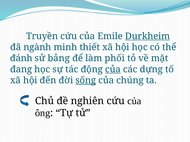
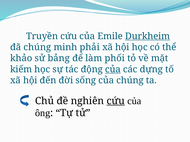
đã ngành: ngành -> chúng
thiết: thiết -> phải
đánh: đánh -> khảo
đang: đang -> kiếm
sống underline: present -> none
cứu at (116, 101) underline: none -> present
